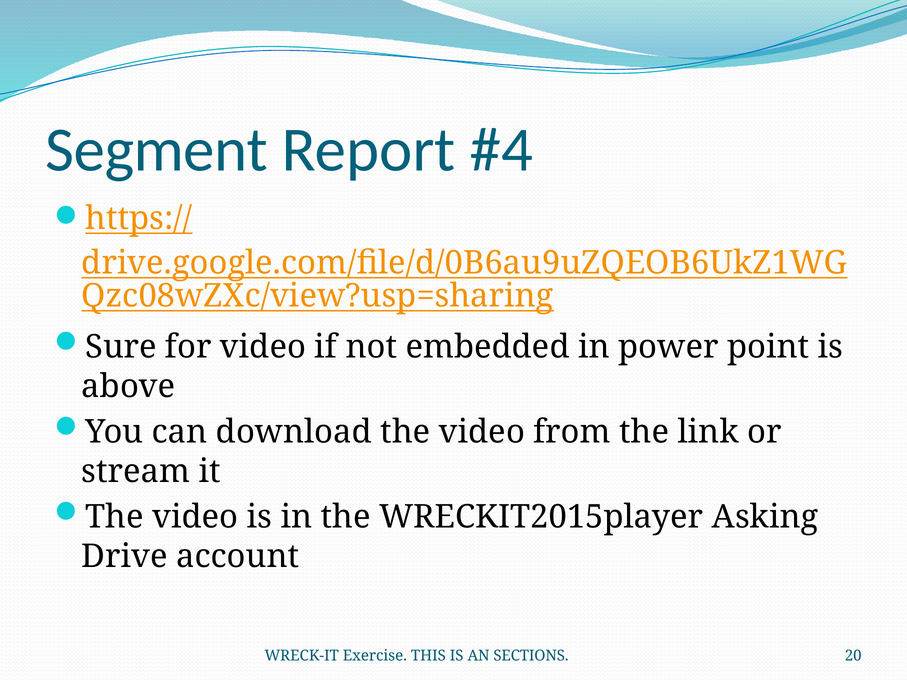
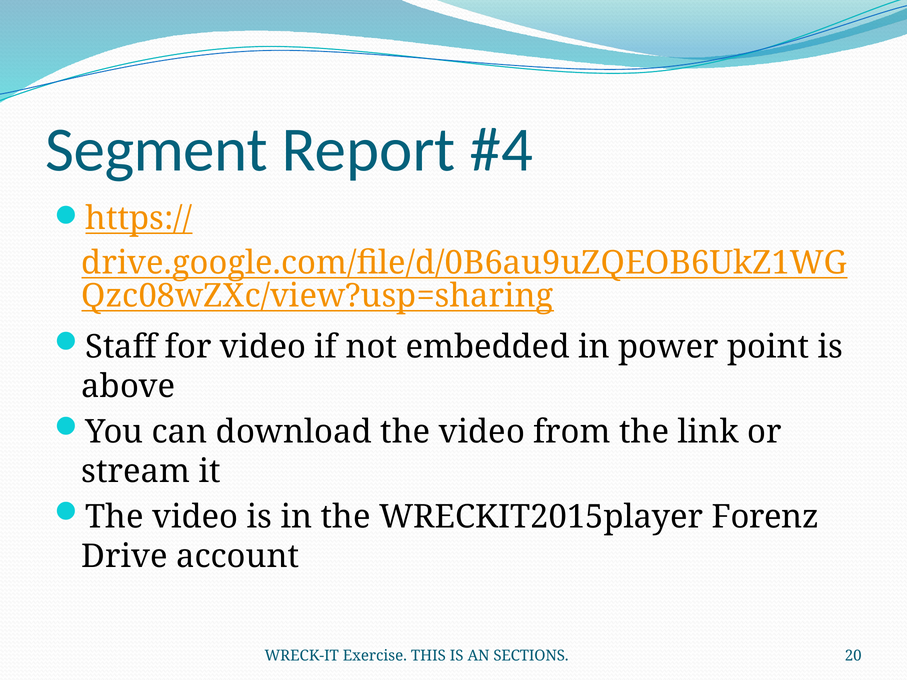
Sure: Sure -> Staff
Asking: Asking -> Forenz
